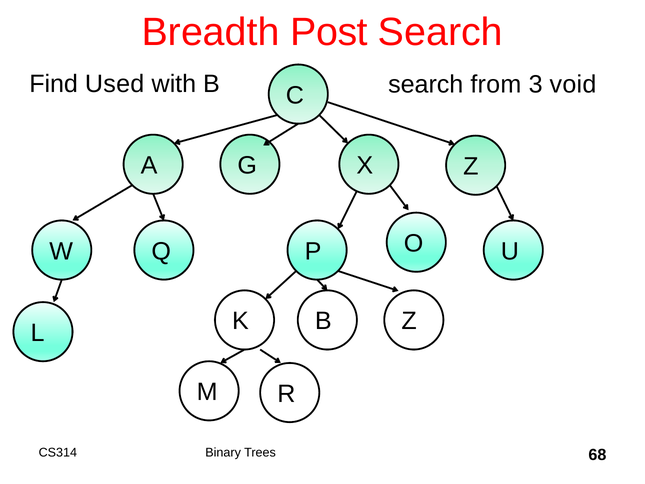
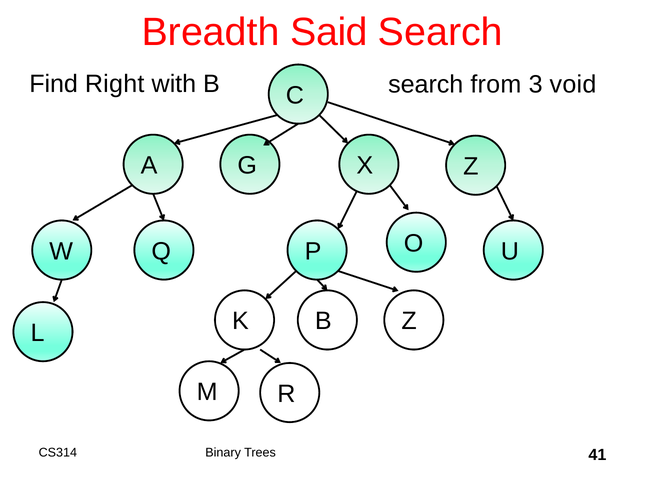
Post: Post -> Said
Used: Used -> Right
68: 68 -> 41
